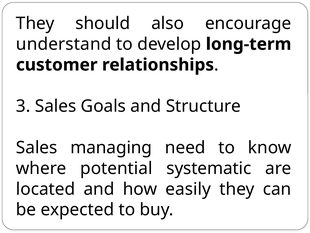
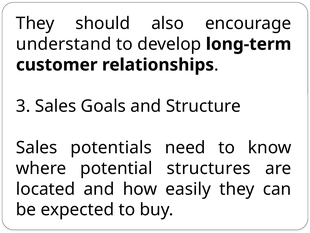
managing: managing -> potentials
systematic: systematic -> structures
